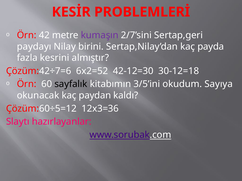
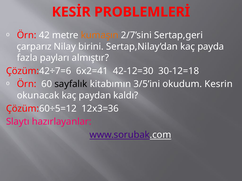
kumaşın colour: purple -> orange
paydayı: paydayı -> çarparız
kesrini: kesrini -> payları
6x2=52: 6x2=52 -> 6x2=41
Sayıya: Sayıya -> Kesrin
